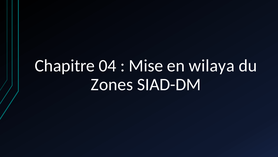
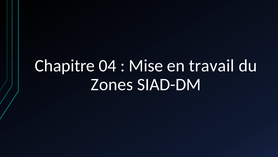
wilaya: wilaya -> travail
